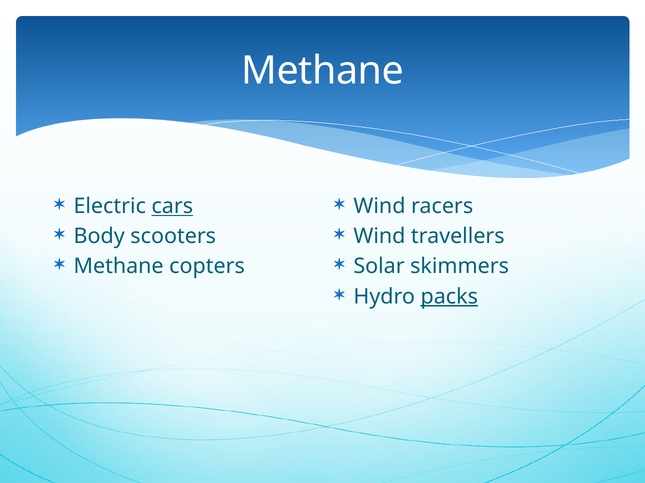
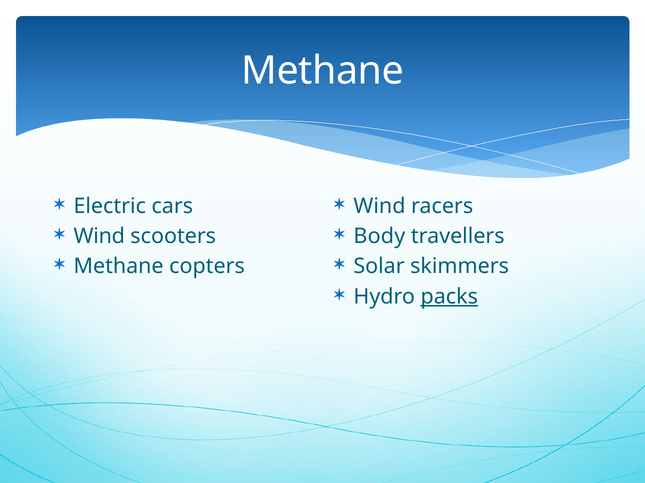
cars underline: present -> none
Body at (99, 237): Body -> Wind
Wind at (379, 237): Wind -> Body
